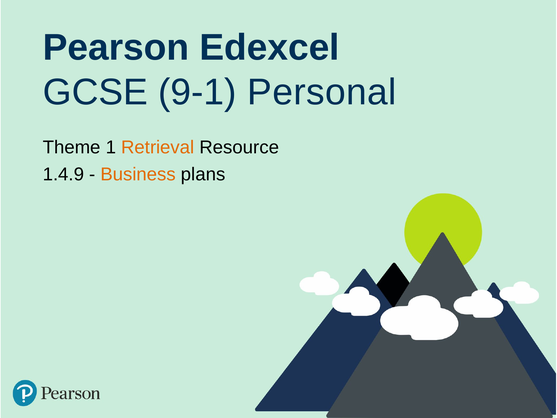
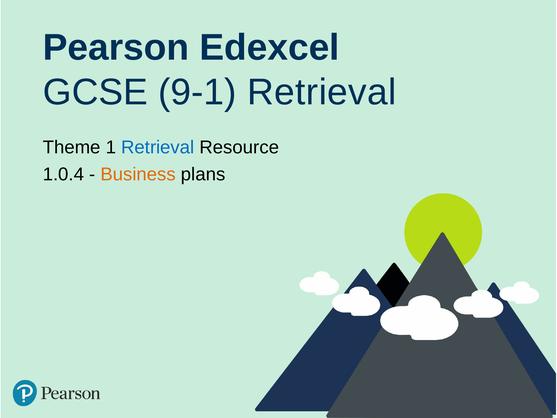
9-1 Personal: Personal -> Retrieval
Retrieval at (158, 147) colour: orange -> blue
1.4.9: 1.4.9 -> 1.0.4
